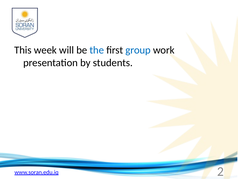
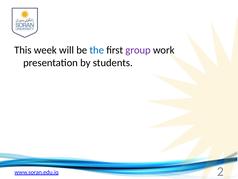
group colour: blue -> purple
